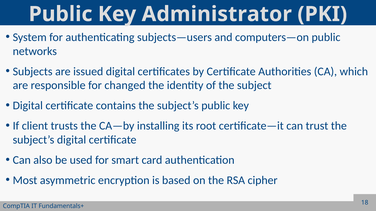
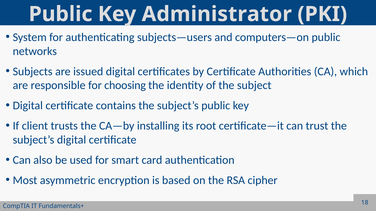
changed: changed -> choosing
